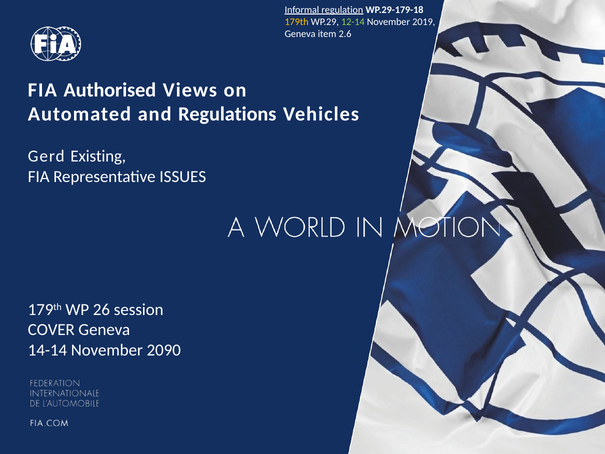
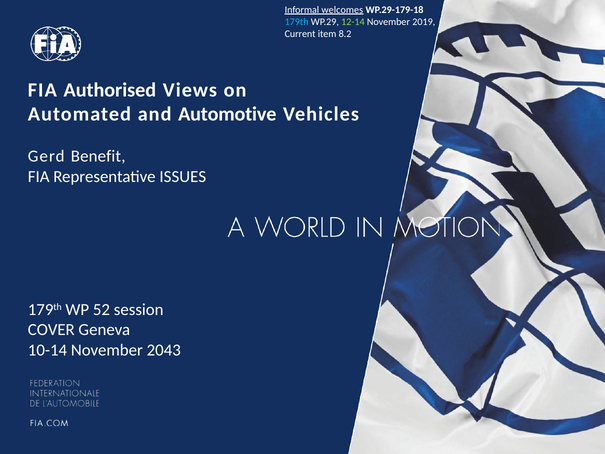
regulation: regulation -> welcomes
179th at (297, 22) colour: yellow -> light blue
Geneva at (300, 34): Geneva -> Current
2.6: 2.6 -> 8.2
Regulations: Regulations -> Automotive
Existing: Existing -> Benefit
26: 26 -> 52
14-14: 14-14 -> 10-14
2090: 2090 -> 2043
